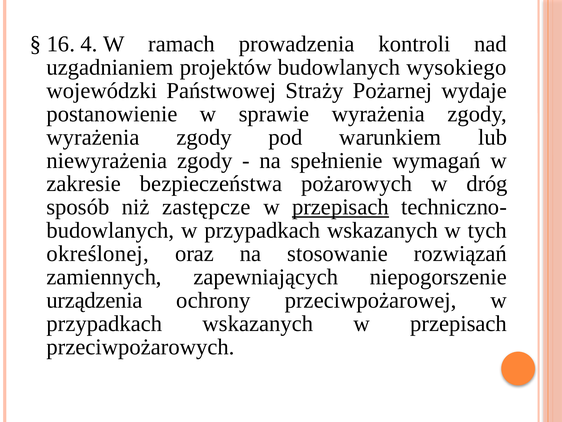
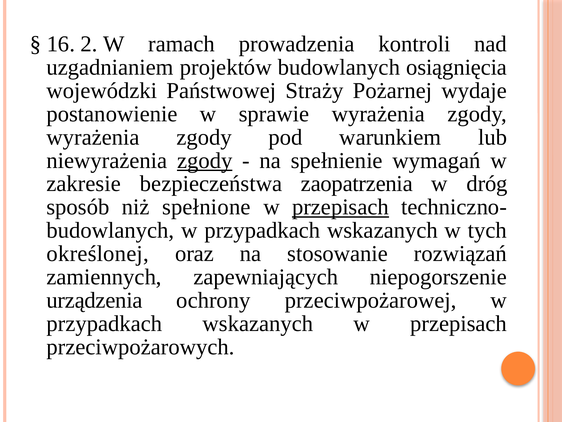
4: 4 -> 2
wysokiego: wysokiego -> osiągnięcia
zgody at (205, 160) underline: none -> present
pożarowych: pożarowych -> zaopatrzenia
zastępcze: zastępcze -> spełnione
